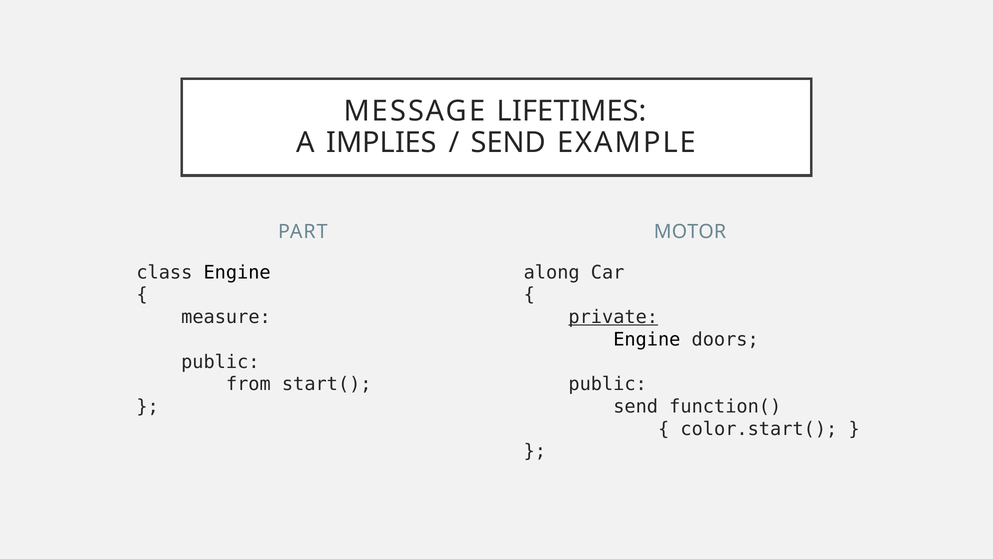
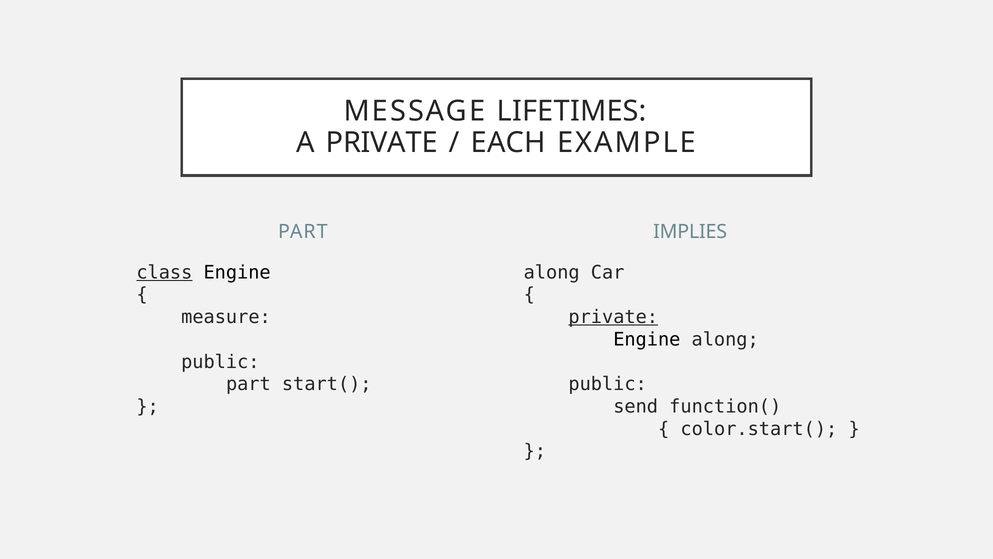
A IMPLIES: IMPLIES -> PRIVATE
SEND at (508, 142): SEND -> EACH
MOTOR: MOTOR -> IMPLIES
class underline: none -> present
Engine doors: doors -> along
from at (248, 384): from -> part
